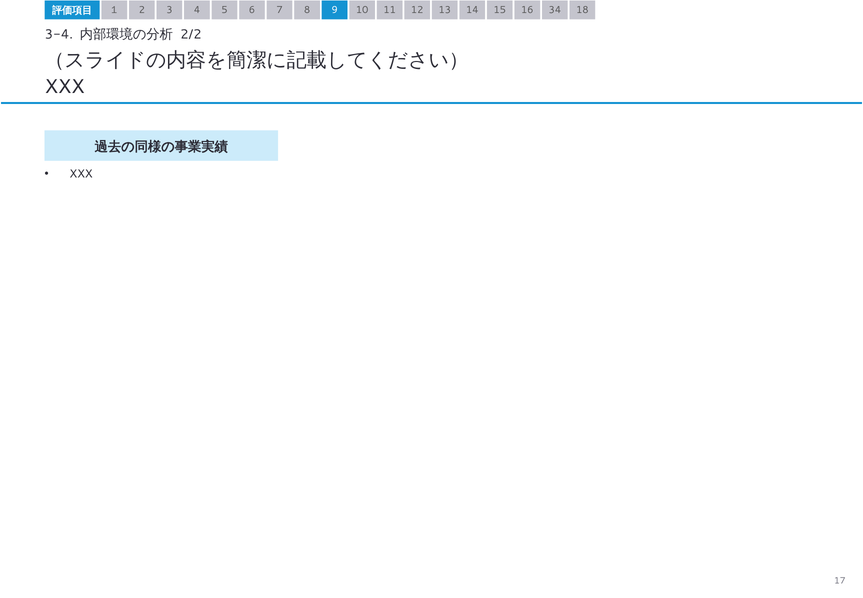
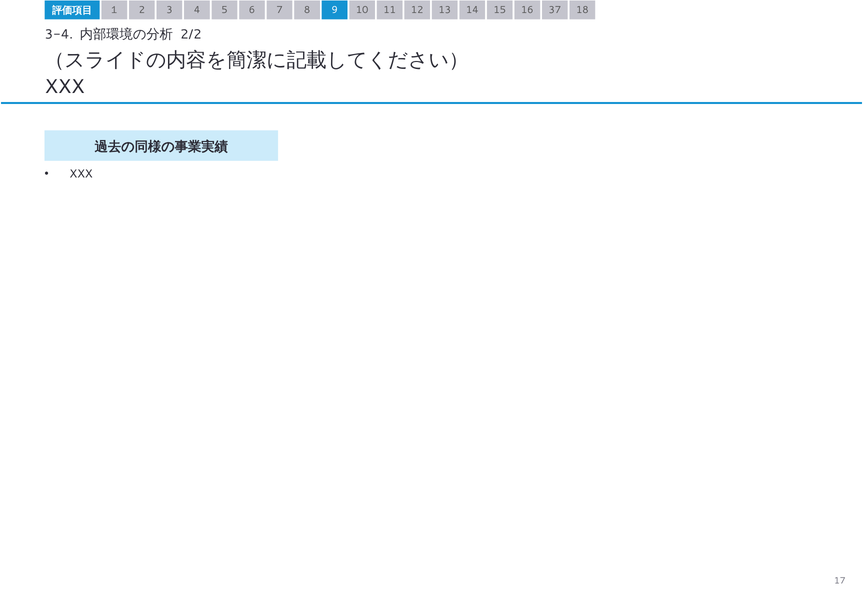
34: 34 -> 37
